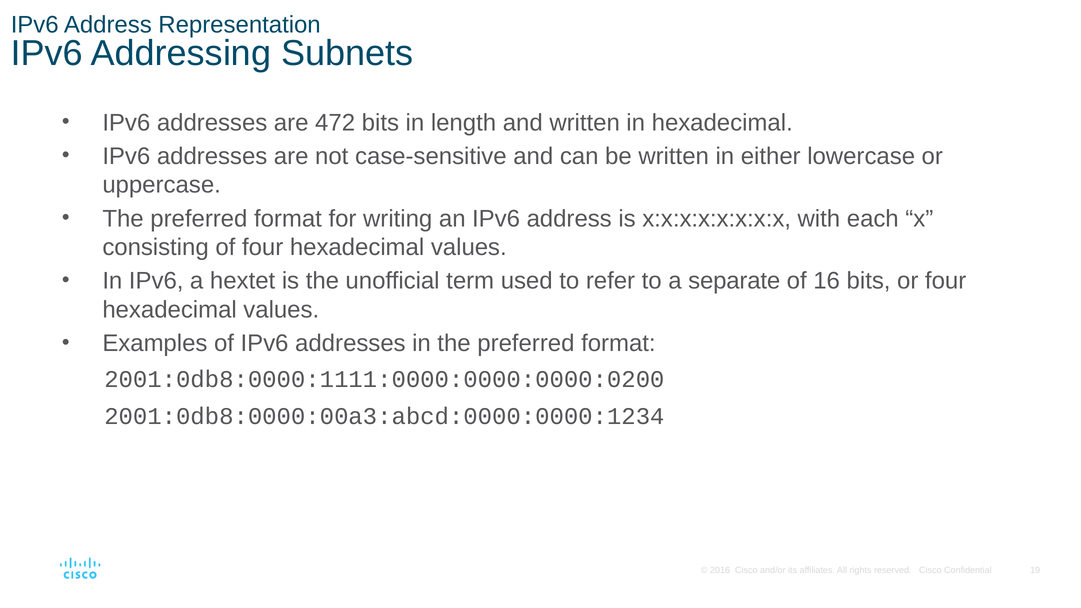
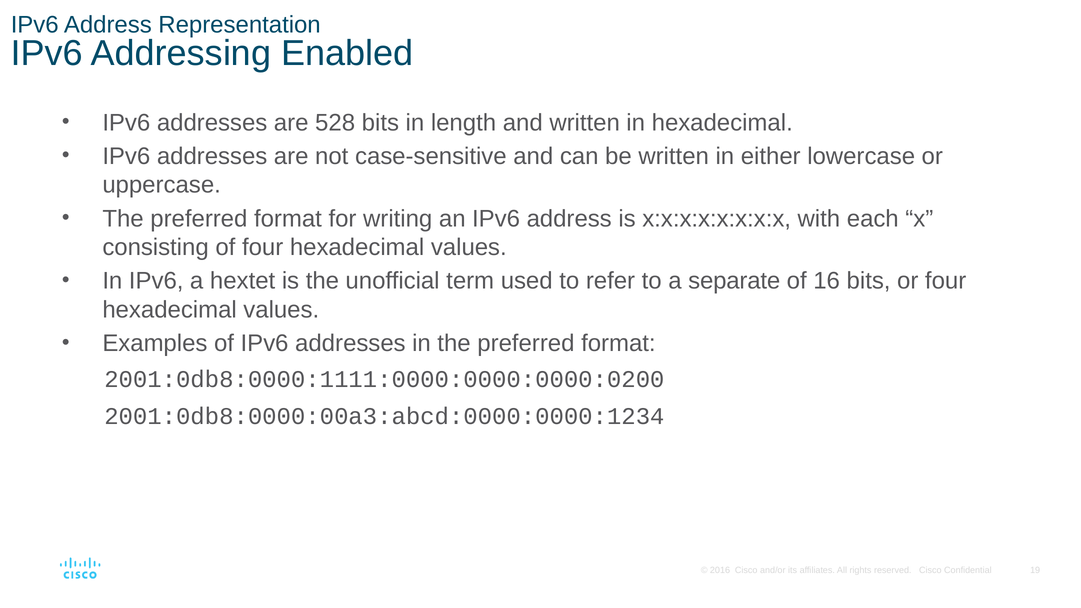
Subnets: Subnets -> Enabled
472: 472 -> 528
